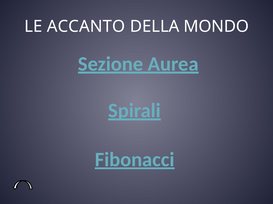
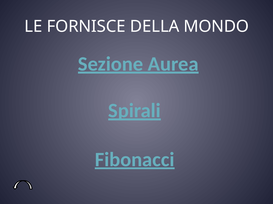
ACCANTO: ACCANTO -> FORNISCE
